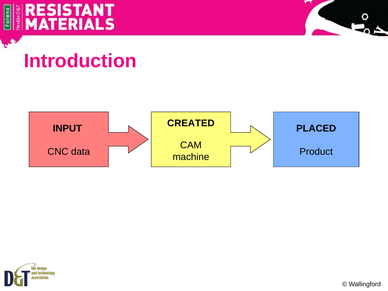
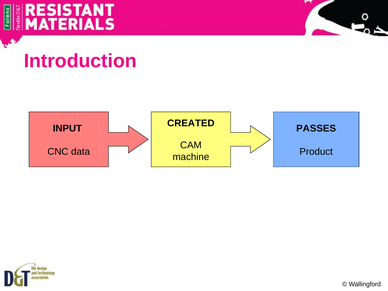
PLACED: PLACED -> PASSES
